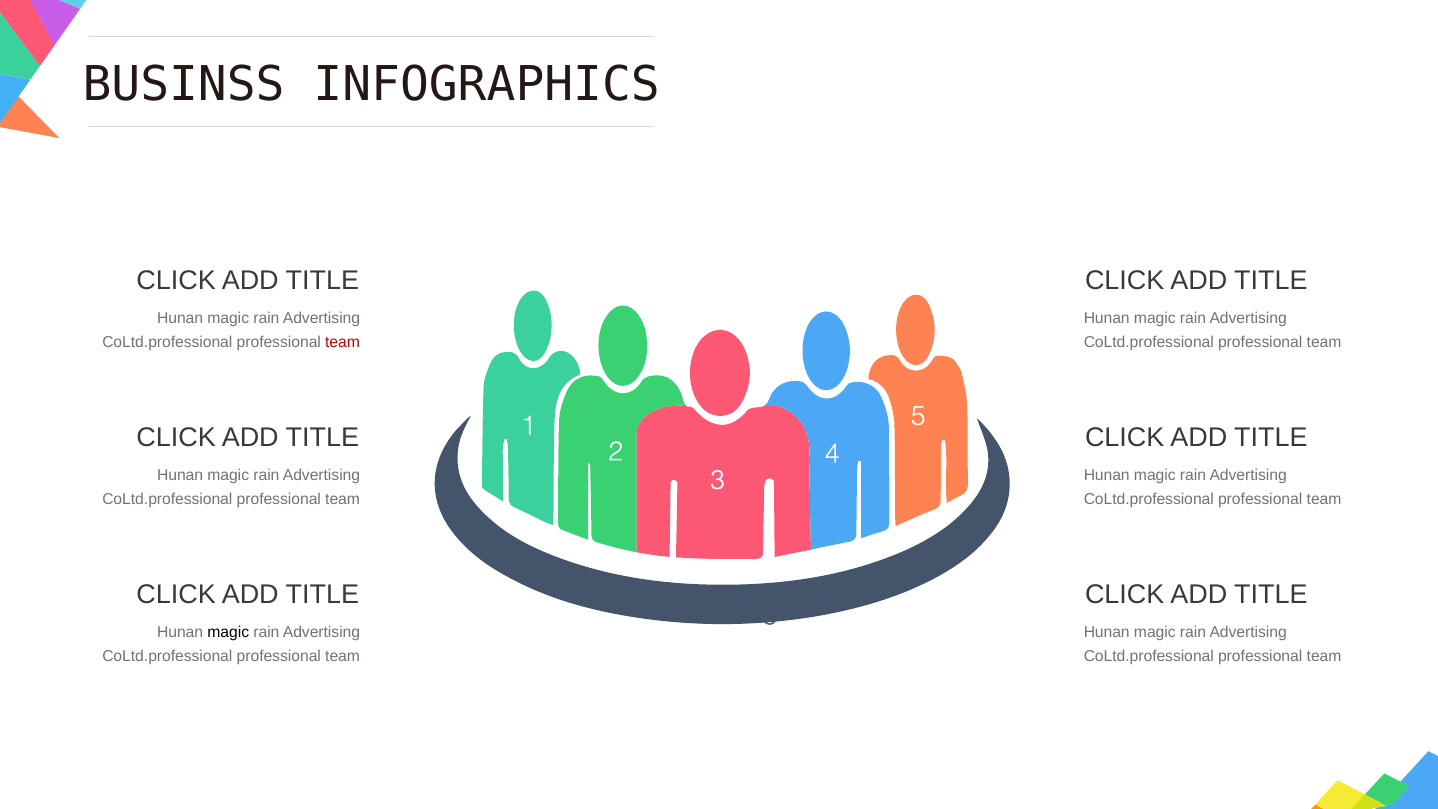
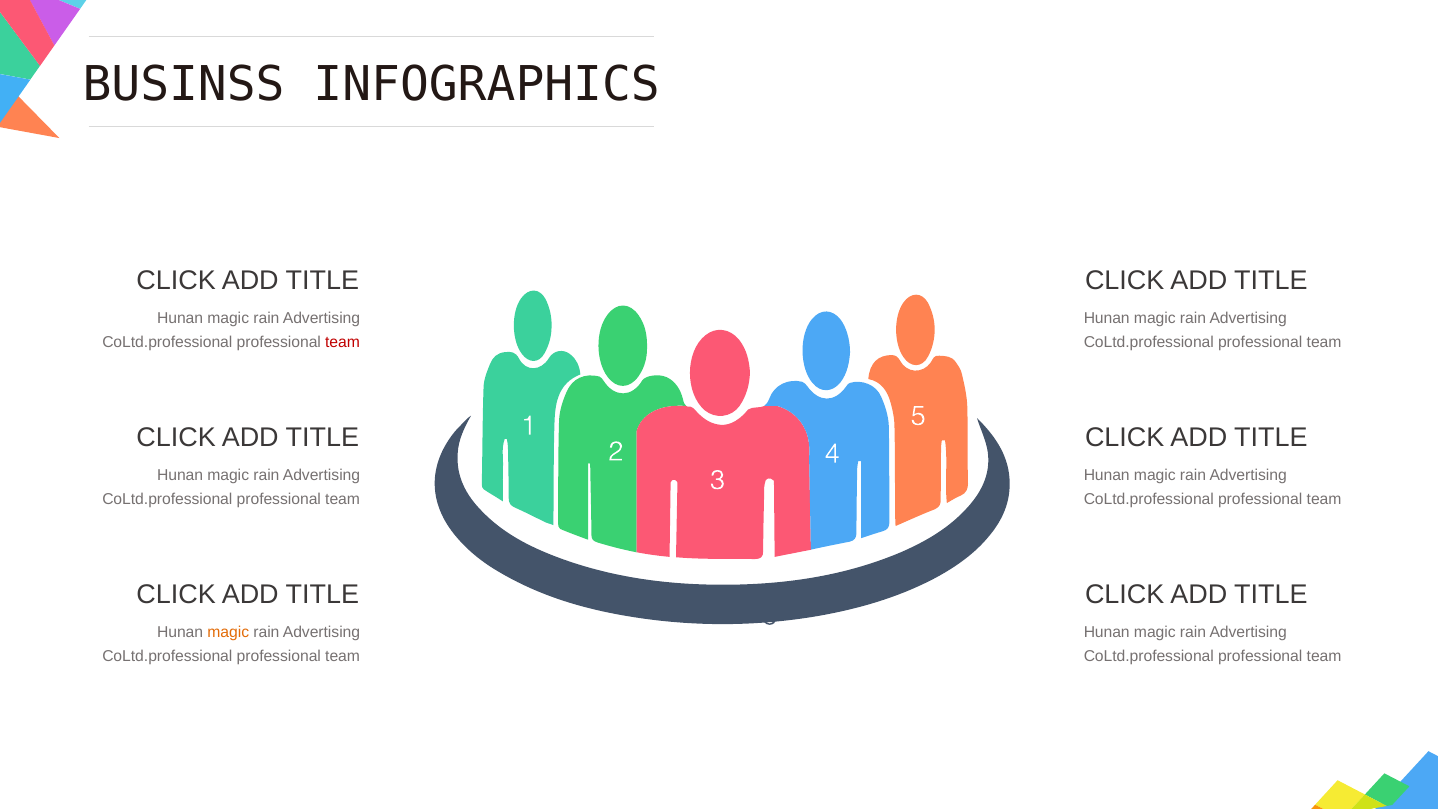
magic at (228, 632) colour: black -> orange
